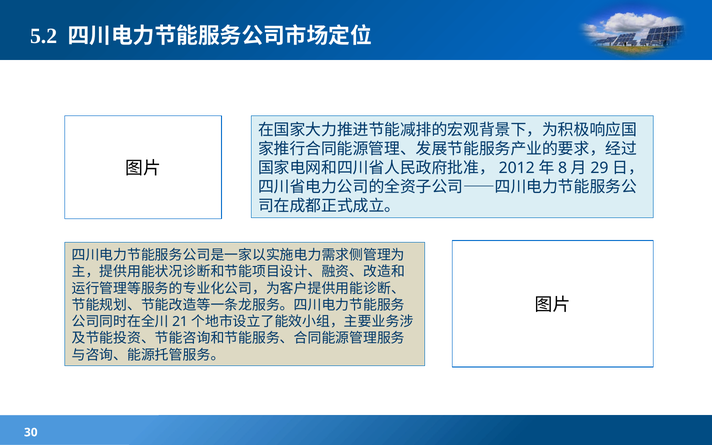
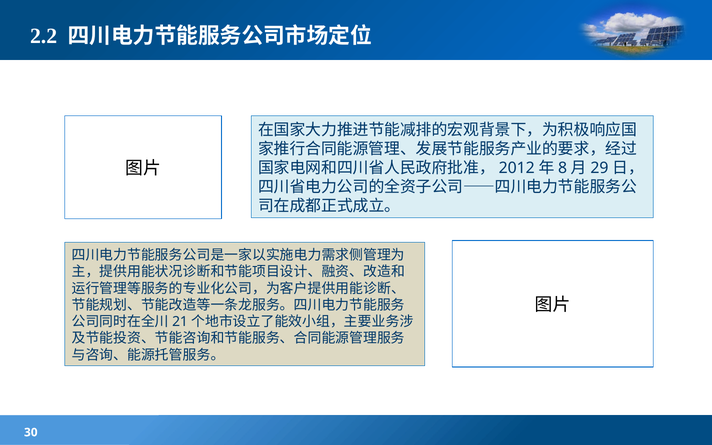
5.2: 5.2 -> 2.2
